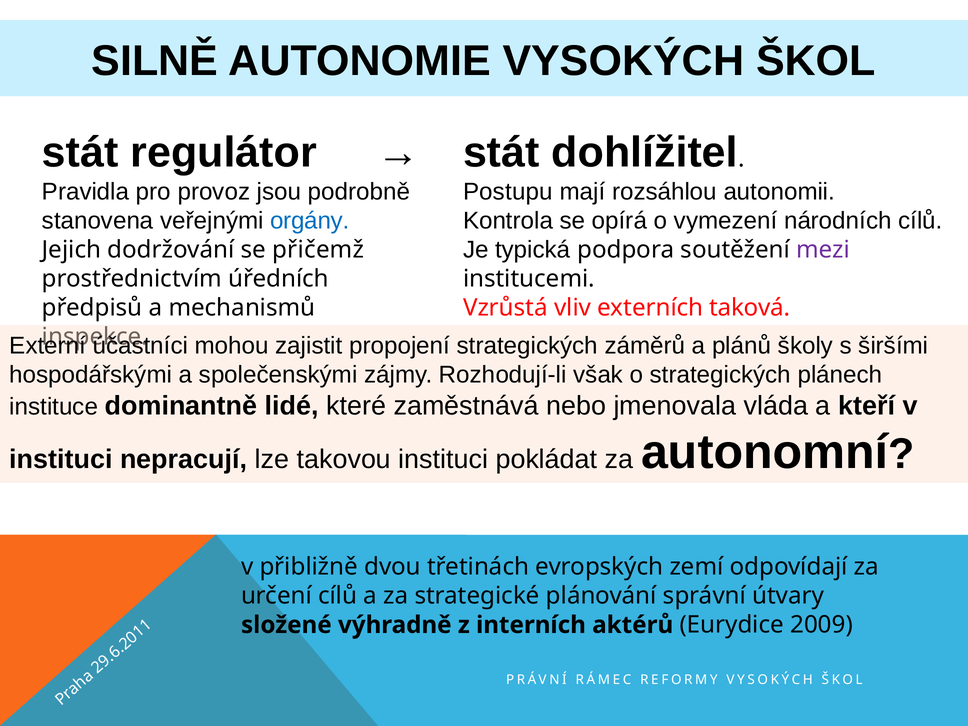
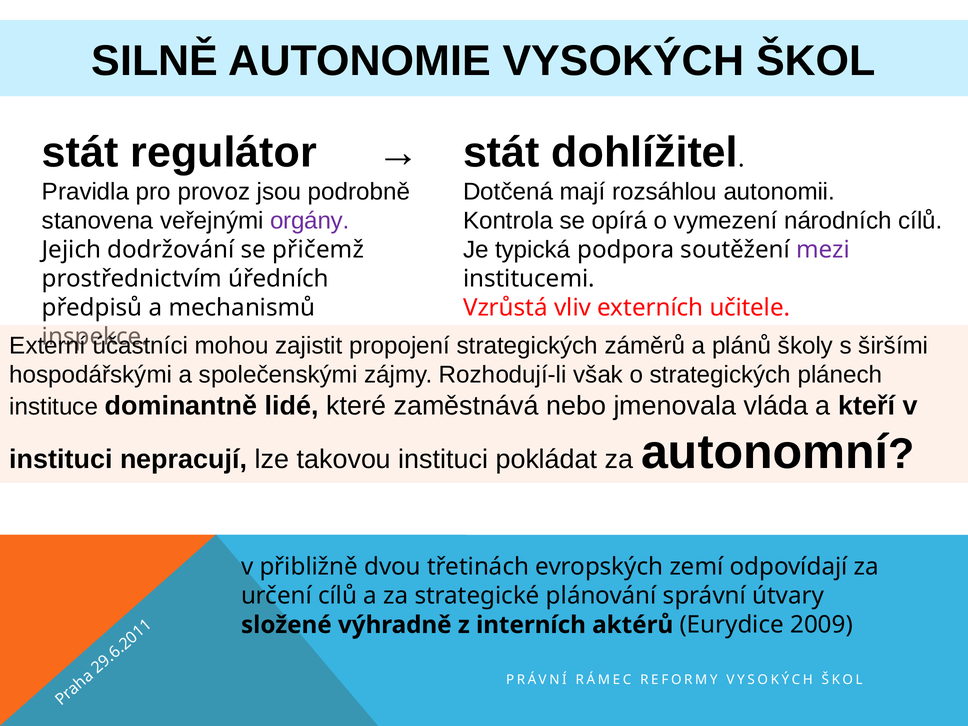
Postupu: Postupu -> Dotčená
orgány colour: blue -> purple
taková: taková -> učitele
